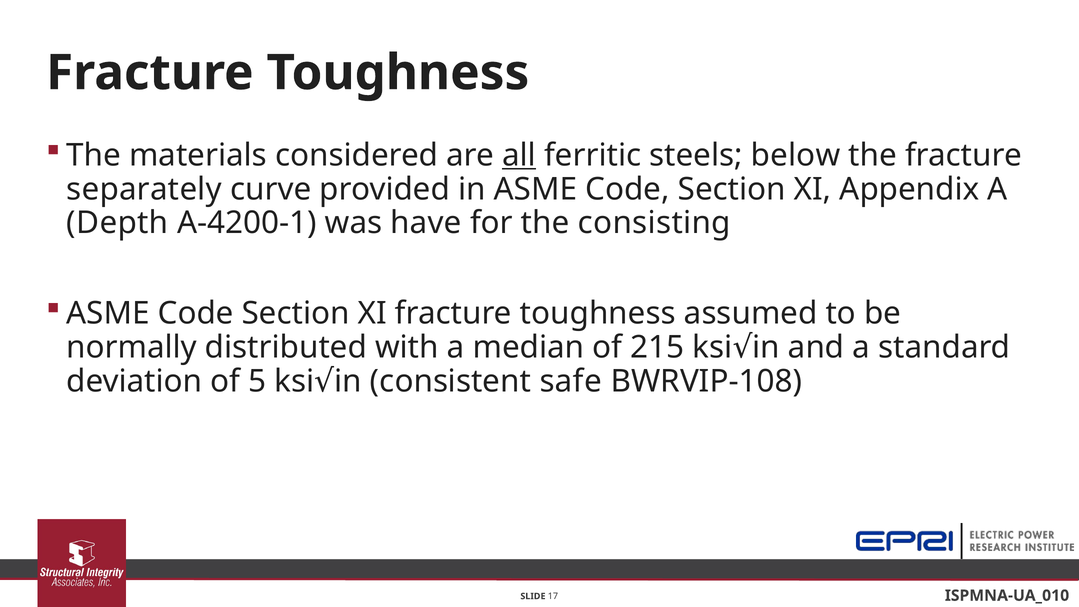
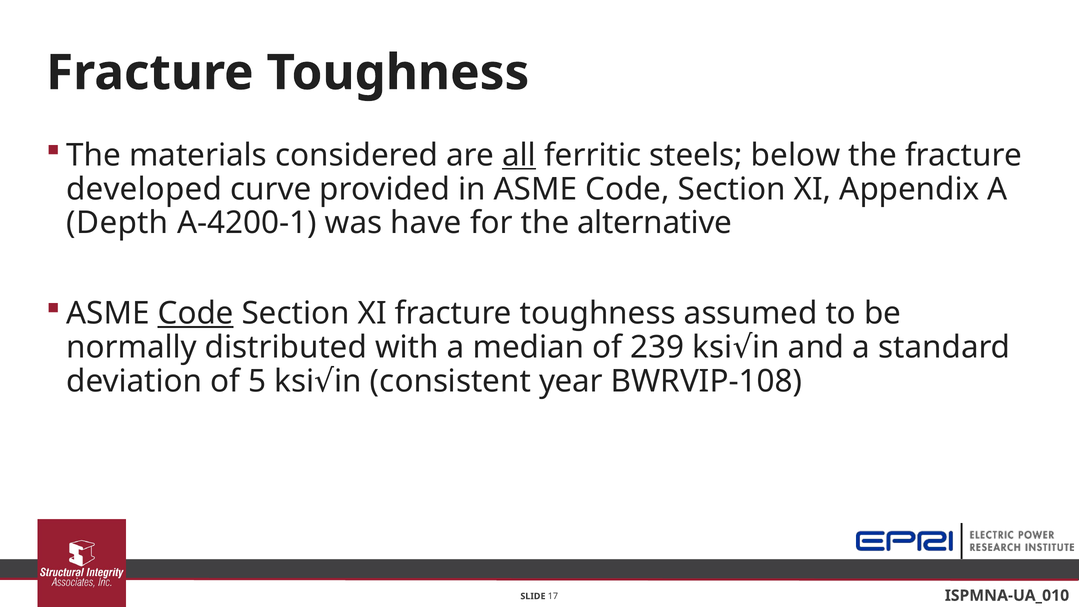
separately: separately -> developed
consisting: consisting -> alternative
Code at (196, 313) underline: none -> present
215: 215 -> 239
safe: safe -> year
